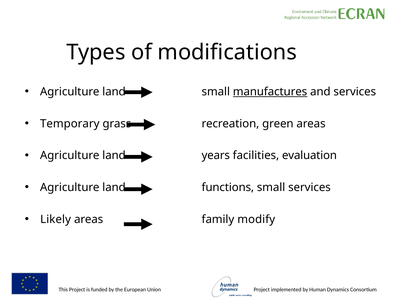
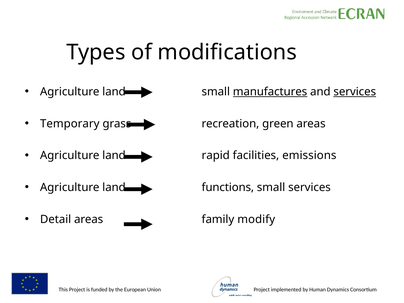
services at (355, 92) underline: none -> present
years: years -> rapid
evaluation: evaluation -> emissions
Likely: Likely -> Detail
